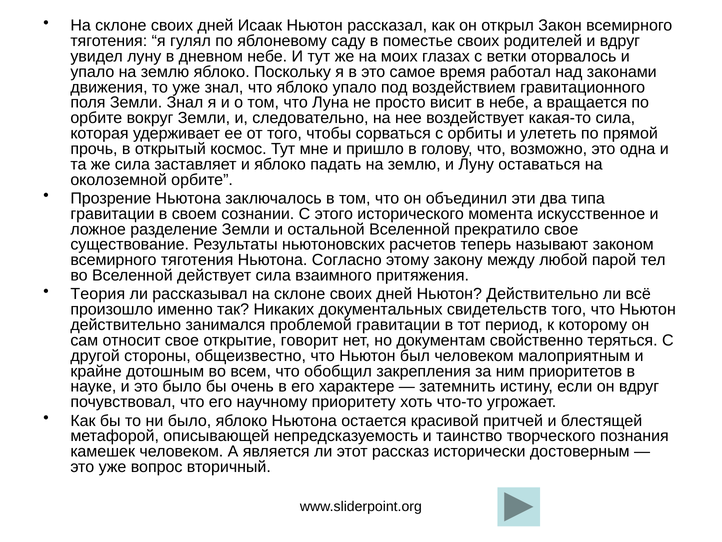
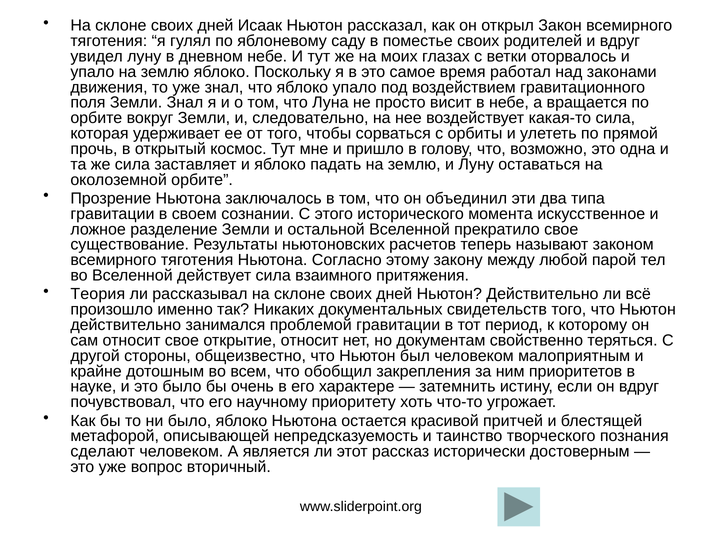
открытие говорит: говорит -> относит
камешек: камешек -> сделают
